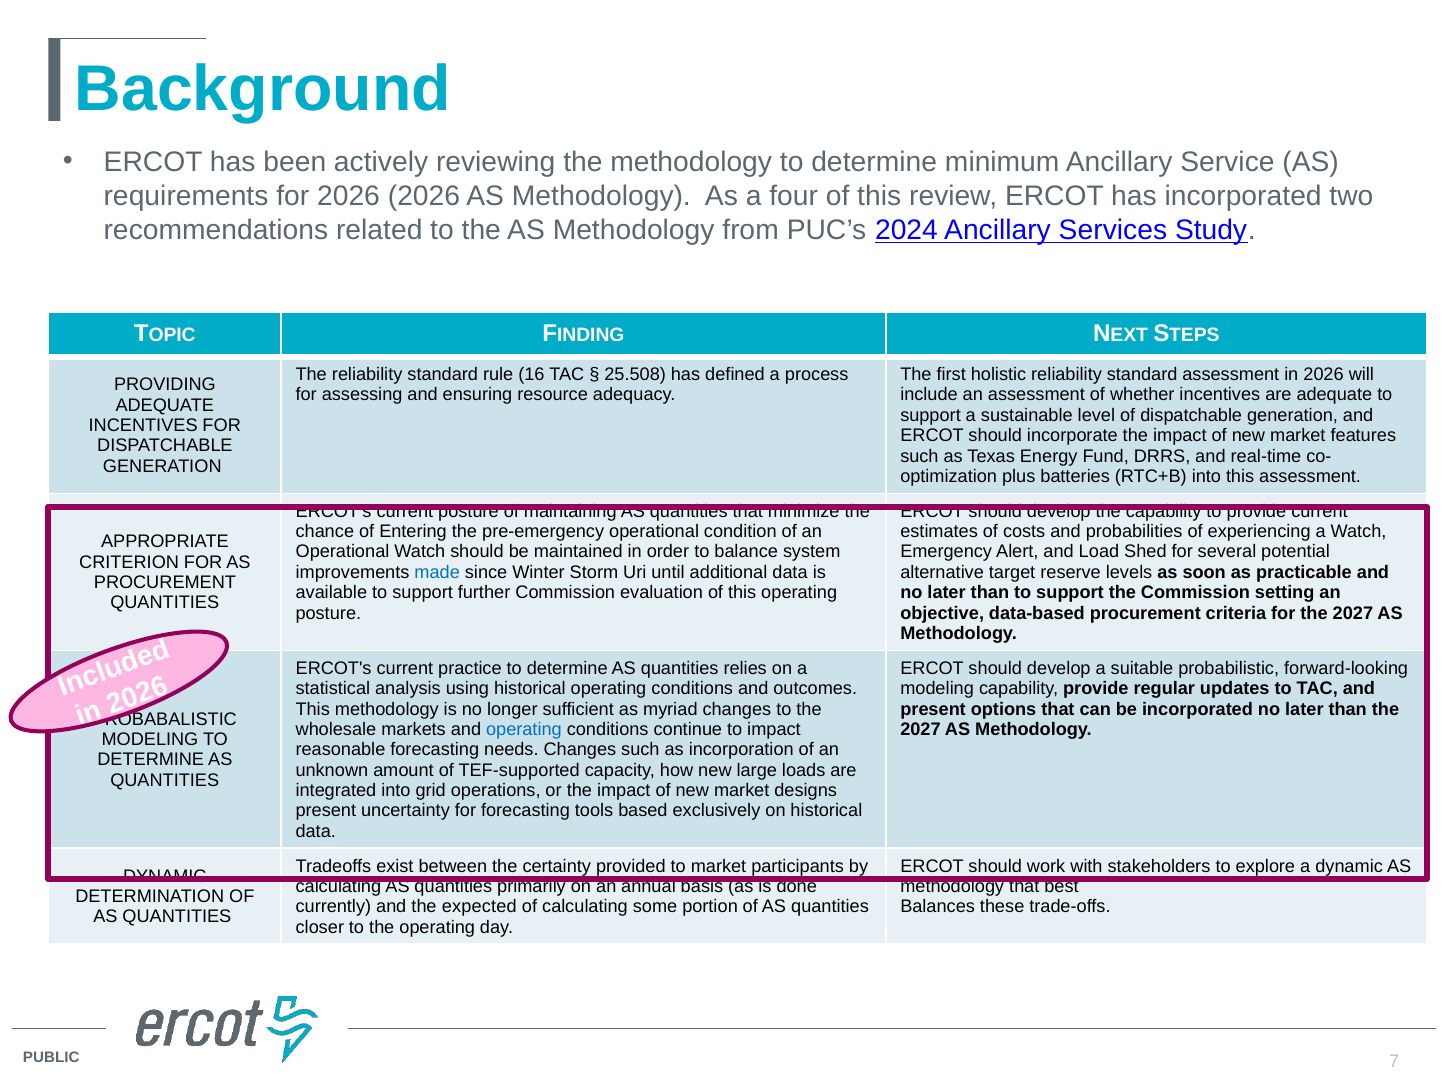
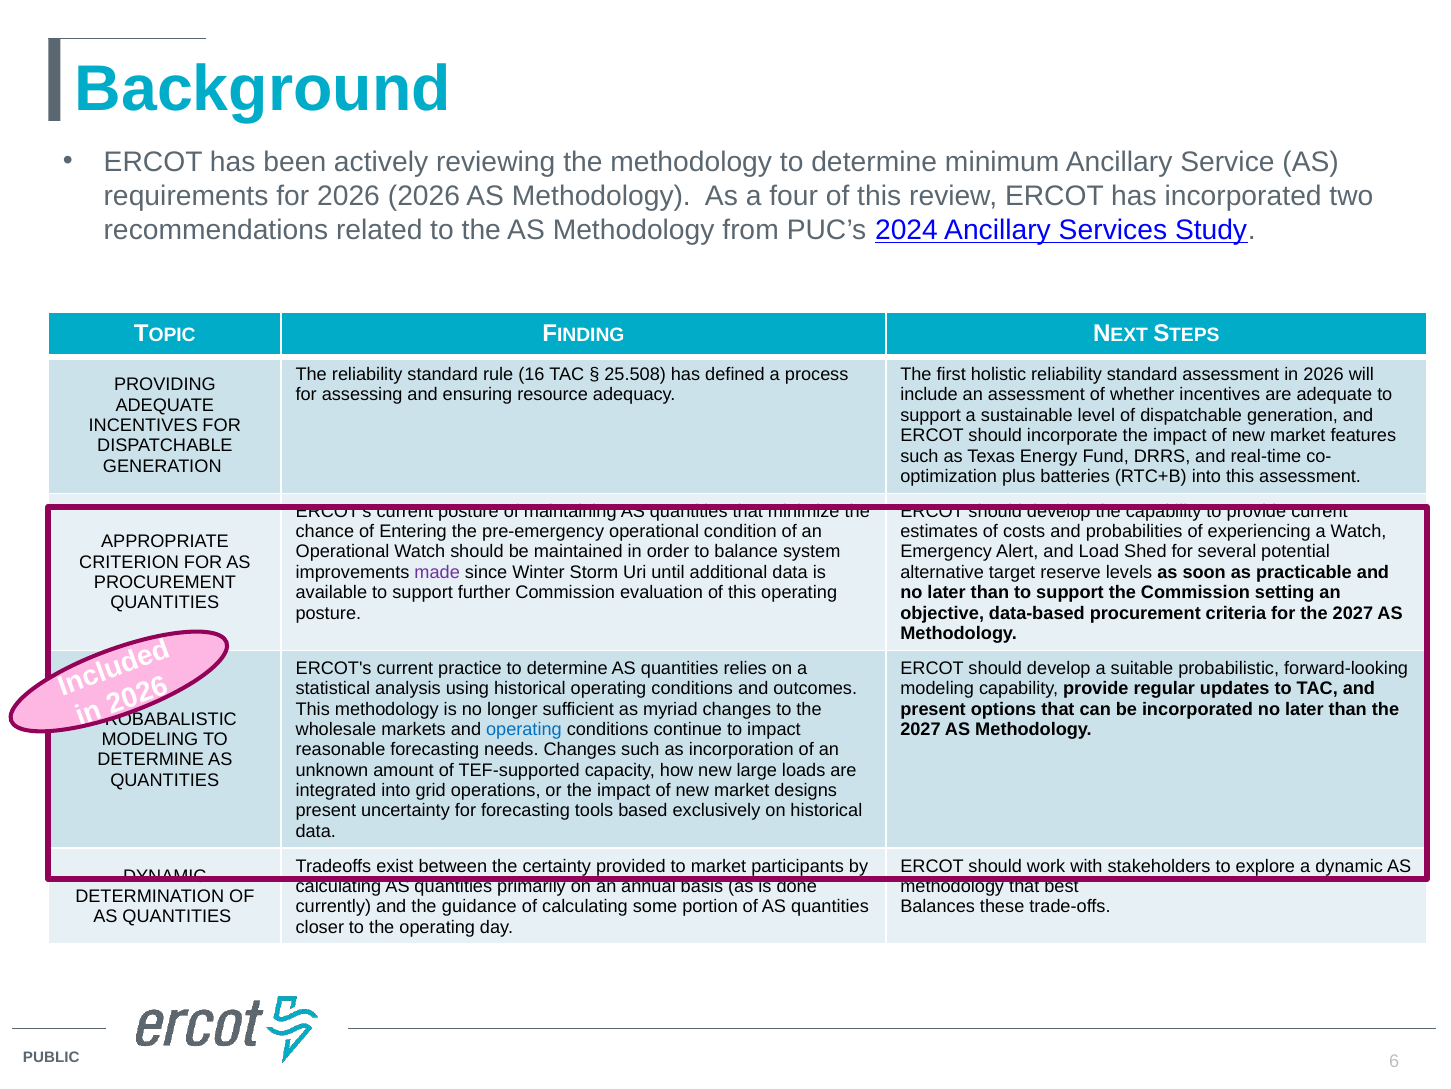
made colour: blue -> purple
expected: expected -> guidance
7 at (1394, 1060): 7 -> 6
